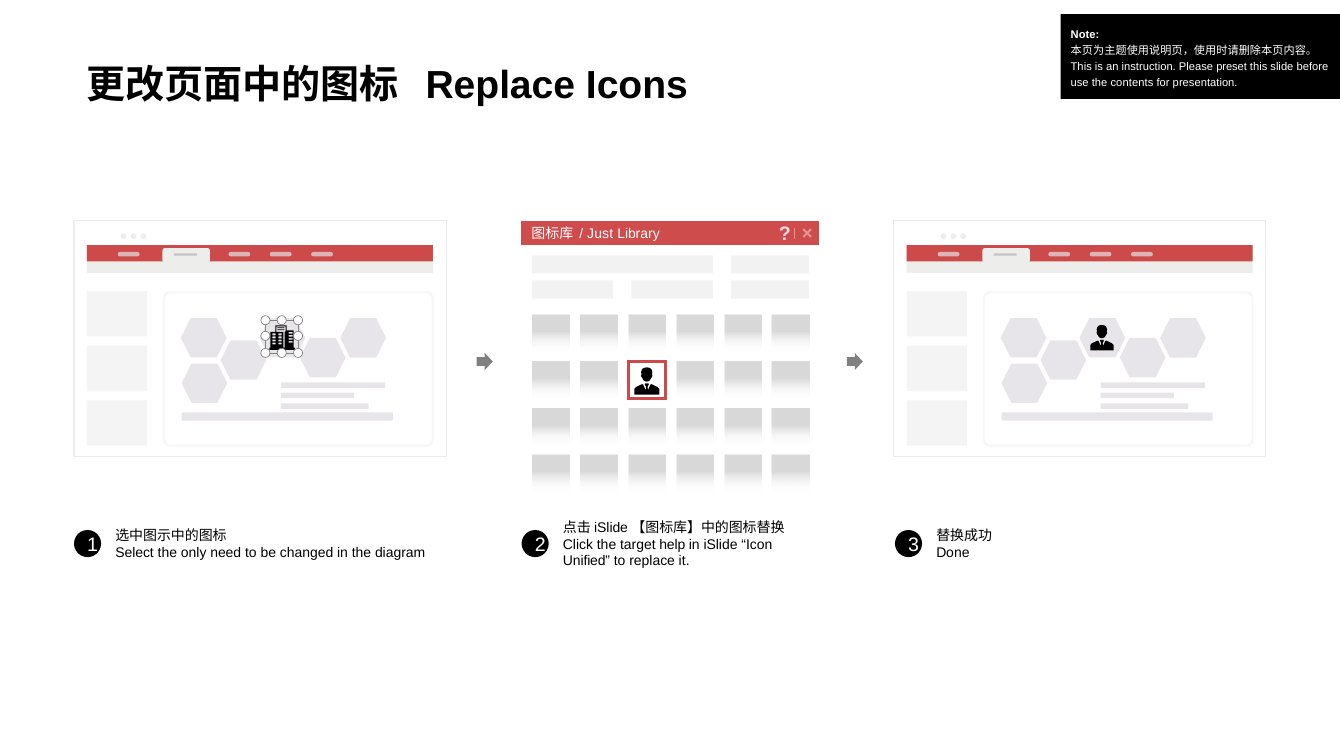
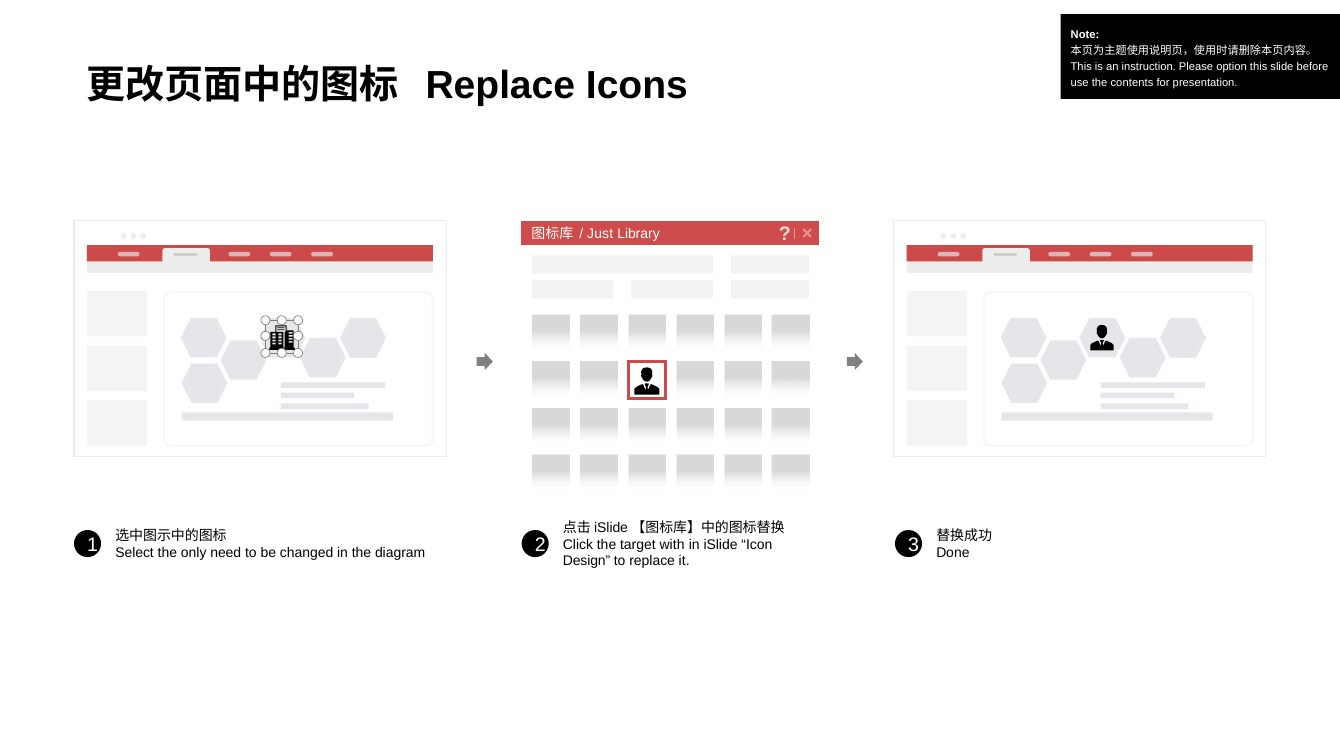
preset: preset -> option
help: help -> with
Unified: Unified -> Design
